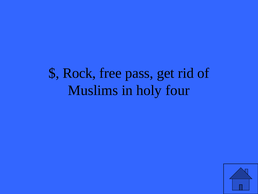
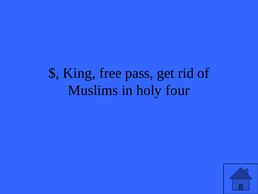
Rock: Rock -> King
